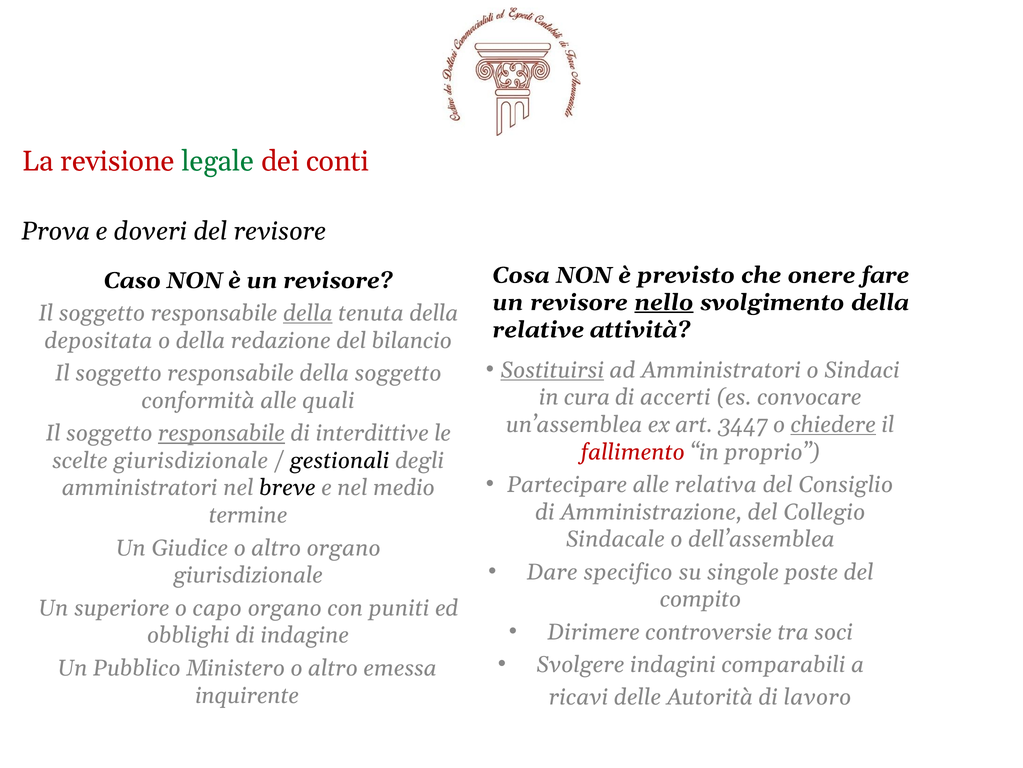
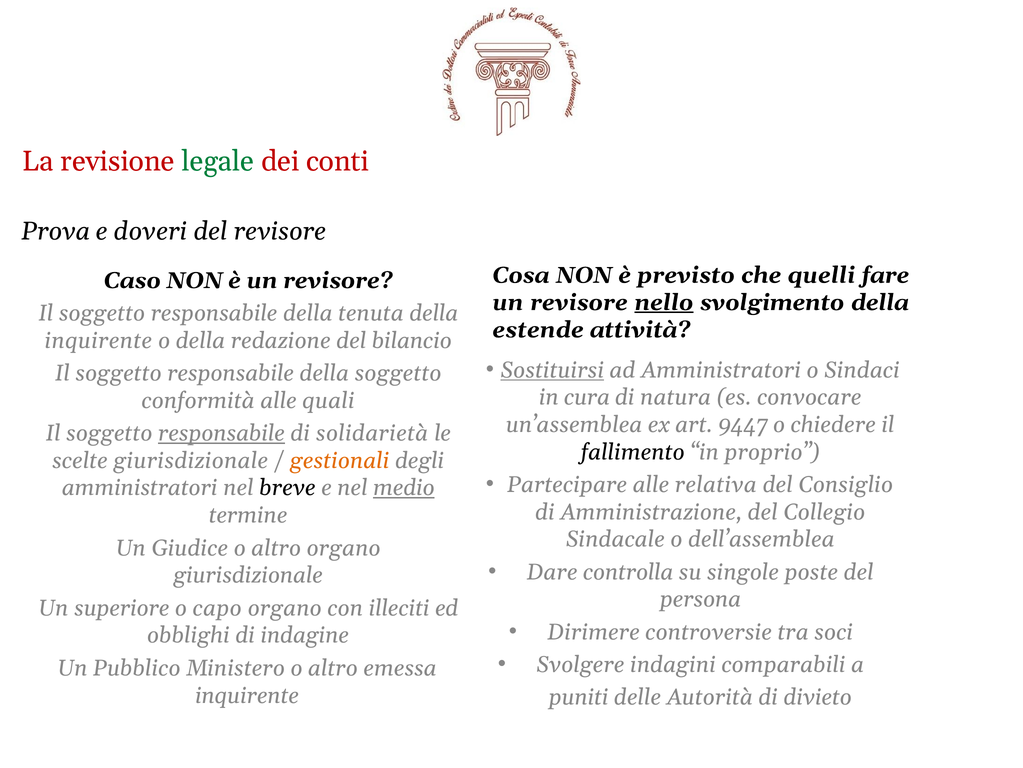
onere: onere -> quelli
della at (308, 313) underline: present -> none
relative: relative -> estende
depositata at (98, 340): depositata -> inquirente
accerti: accerti -> natura
3447: 3447 -> 9447
chiedere underline: present -> none
interdittive: interdittive -> solidarietà
fallimento colour: red -> black
gestionali colour: black -> orange
medio underline: none -> present
specifico: specifico -> controlla
compito: compito -> persona
puniti: puniti -> illeciti
ricavi: ricavi -> puniti
lavoro: lavoro -> divieto
